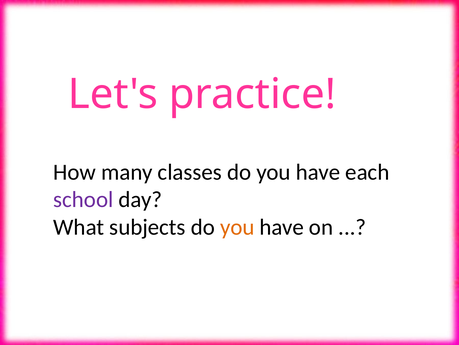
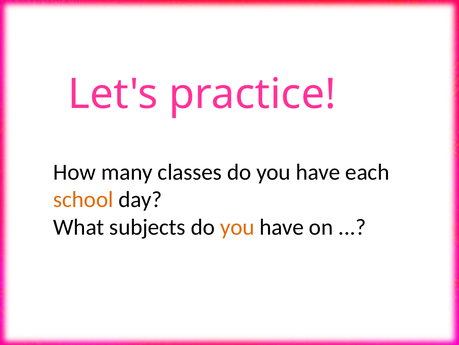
school colour: purple -> orange
